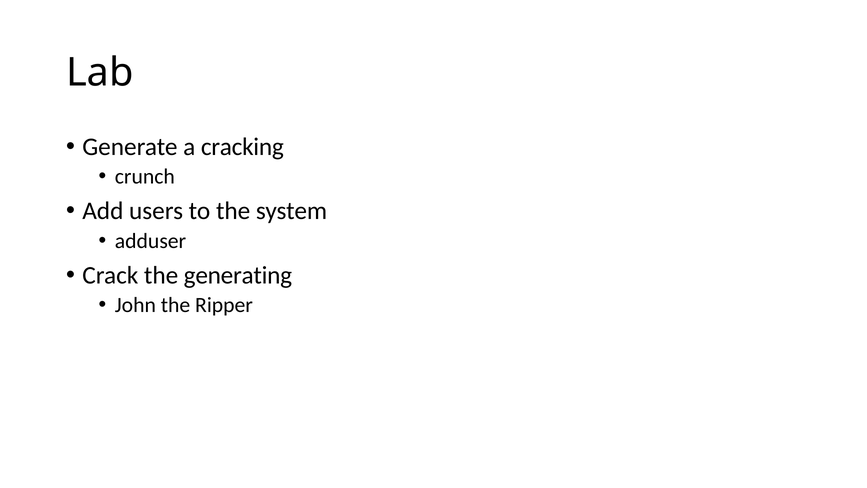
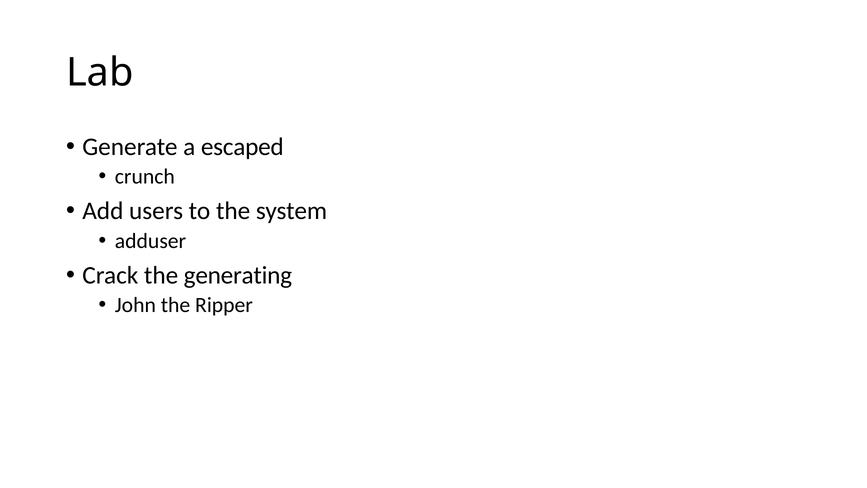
cracking: cracking -> escaped
